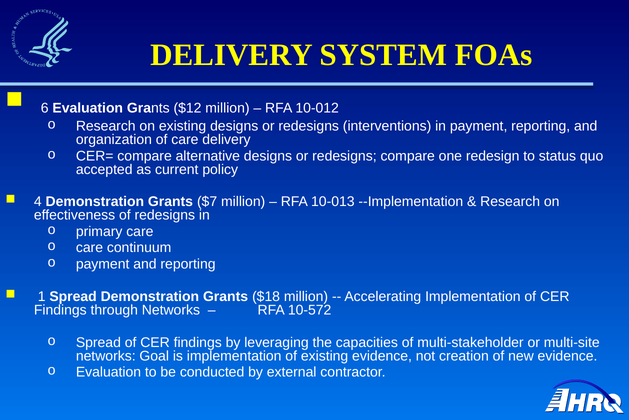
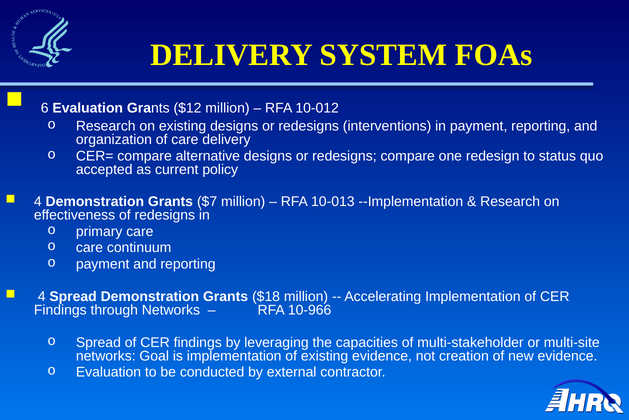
1 at (42, 296): 1 -> 4
10-572: 10-572 -> 10-966
